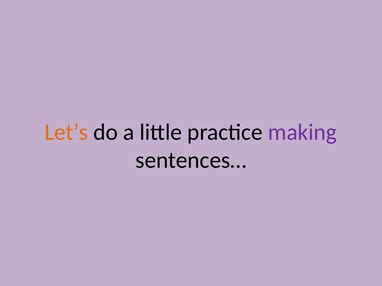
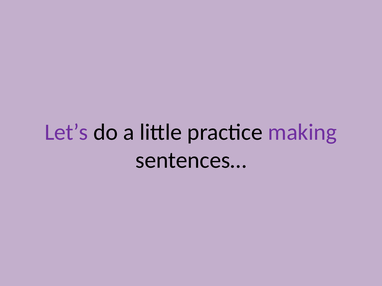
Let’s colour: orange -> purple
